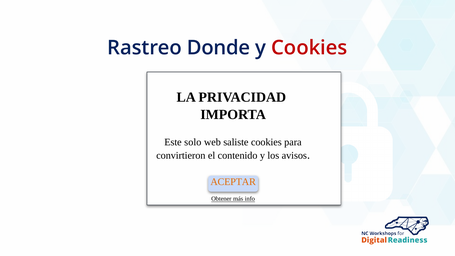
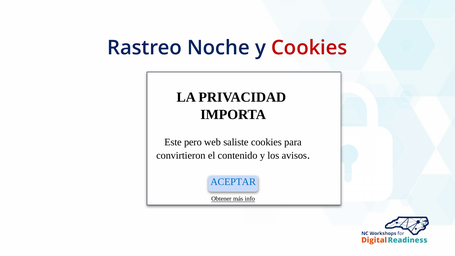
Donde: Donde -> Noche
solo: solo -> pero
ACEPTAR colour: orange -> blue
